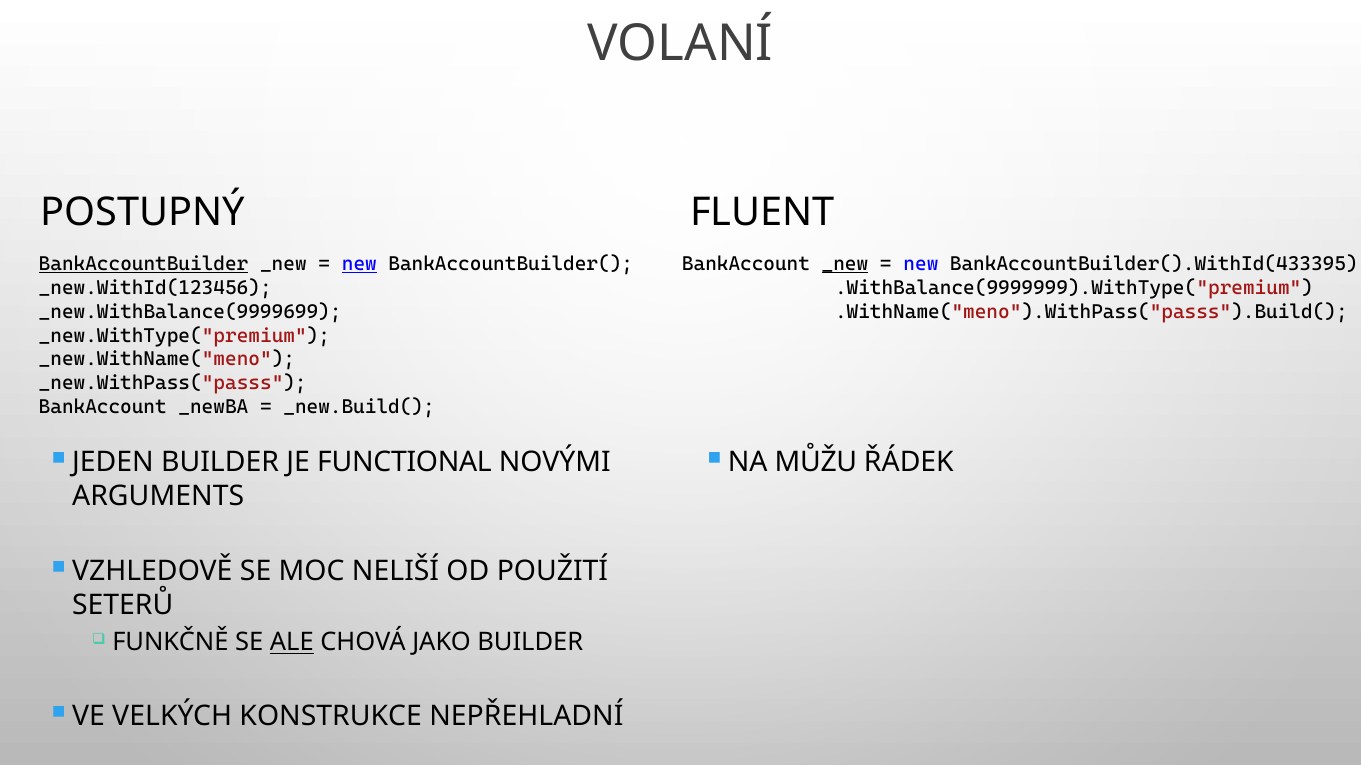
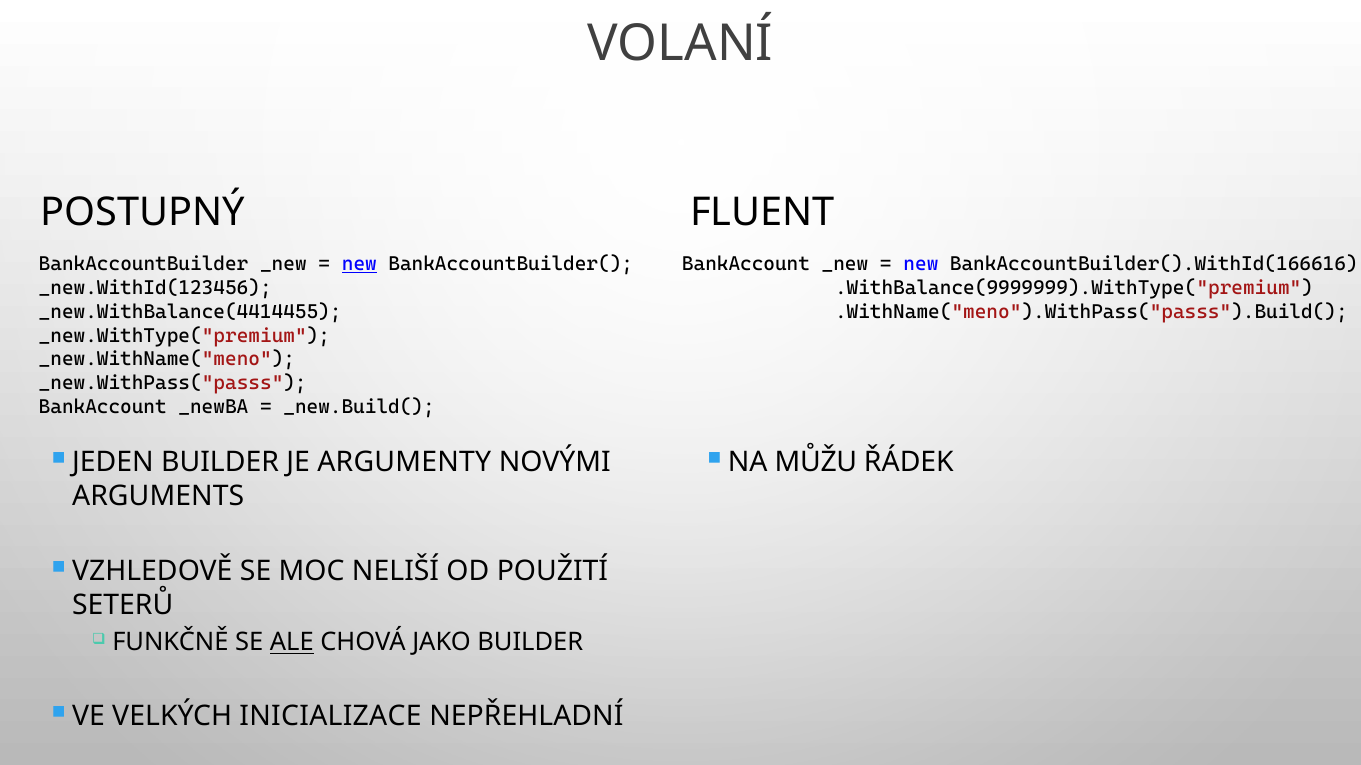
BankAccountBuilder underline: present -> none
_new at (845, 264) underline: present -> none
BankAccountBuilder().WithId(433395: BankAccountBuilder().WithId(433395 -> BankAccountBuilder().WithId(166616
_new.WithBalance(9999699: _new.WithBalance(9999699 -> _new.WithBalance(4414455
FUNCTIONAL: FUNCTIONAL -> ARGUMENTY
KONSTRUKCE: KONSTRUKCE -> INICIALIZACE
